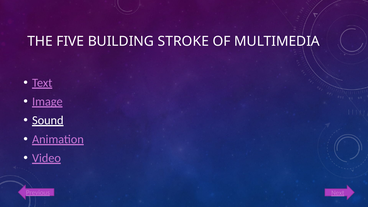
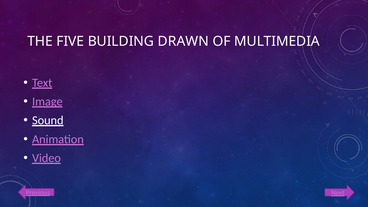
STROKE: STROKE -> DRAWN
